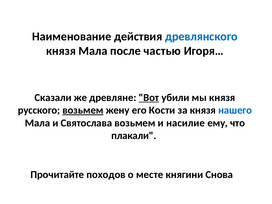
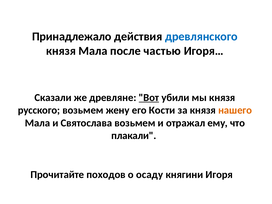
Наименование: Наименование -> Принадлежало
возьмем at (83, 110) underline: present -> none
нашего colour: blue -> orange
насилие: насилие -> отражал
месте: месте -> осаду
Снова: Снова -> Игоря
